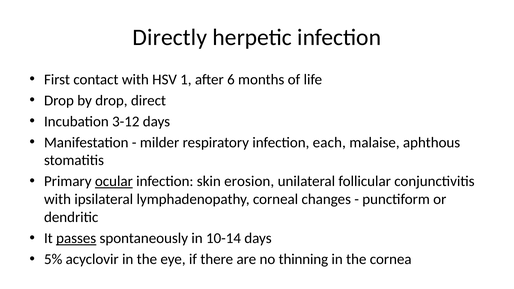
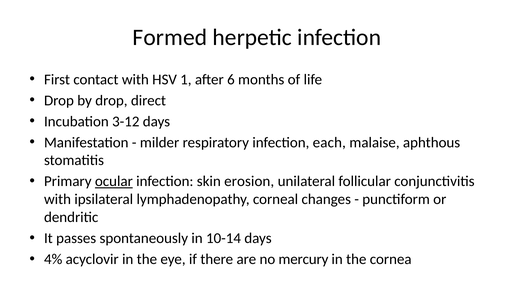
Directly: Directly -> Formed
passes underline: present -> none
5%: 5% -> 4%
thinning: thinning -> mercury
